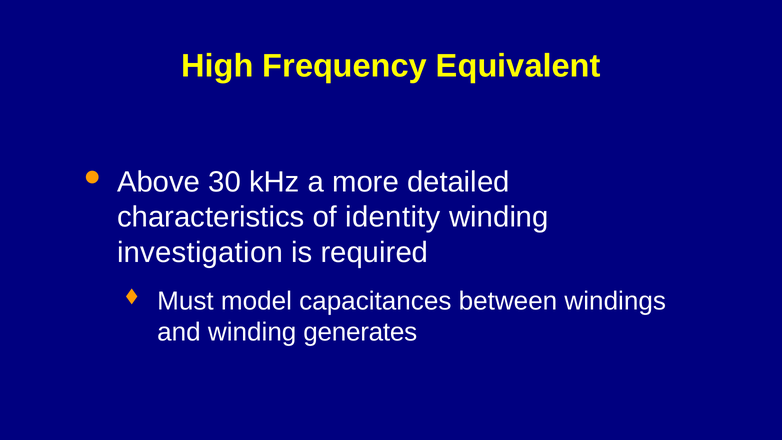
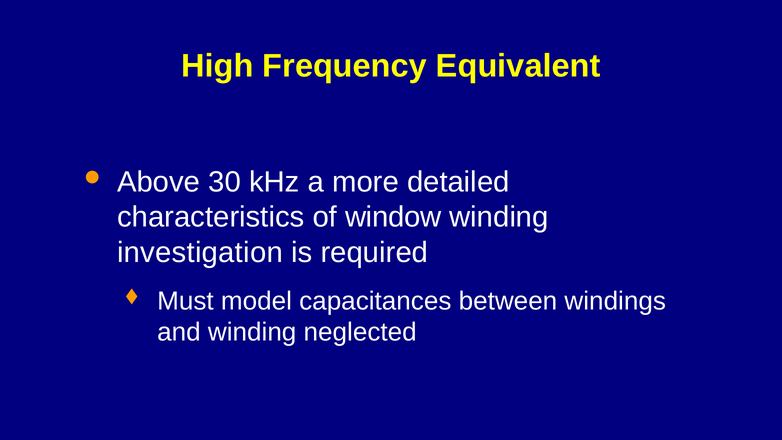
identity: identity -> window
generates: generates -> neglected
